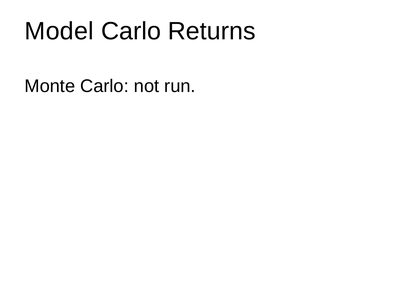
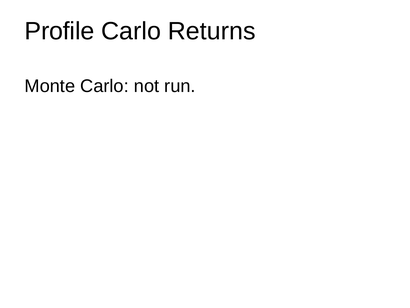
Model: Model -> Profile
